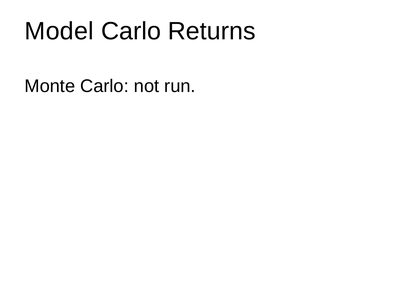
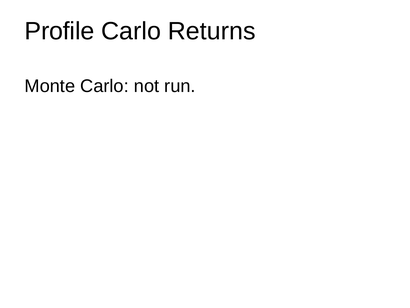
Model: Model -> Profile
